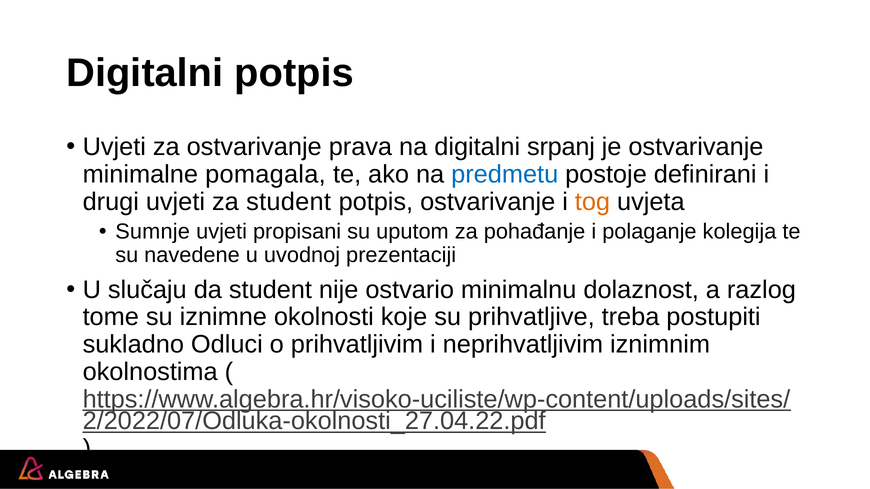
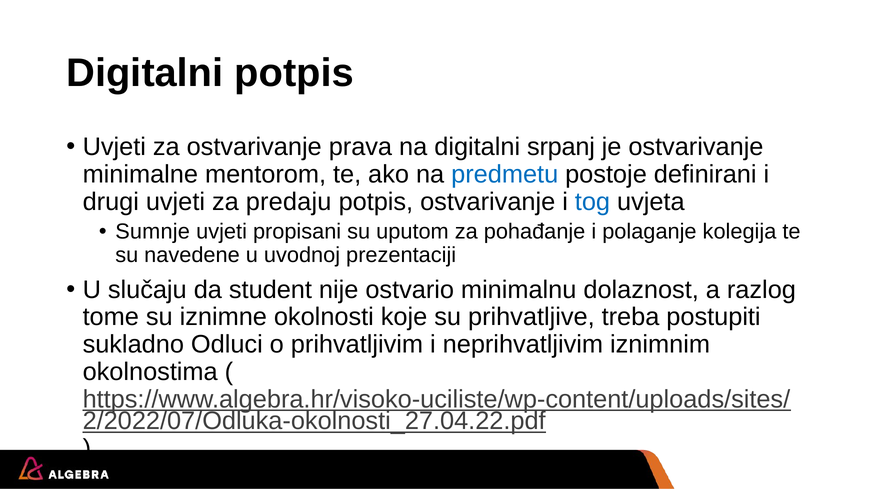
pomagala: pomagala -> mentorom
za student: student -> predaju
tog colour: orange -> blue
